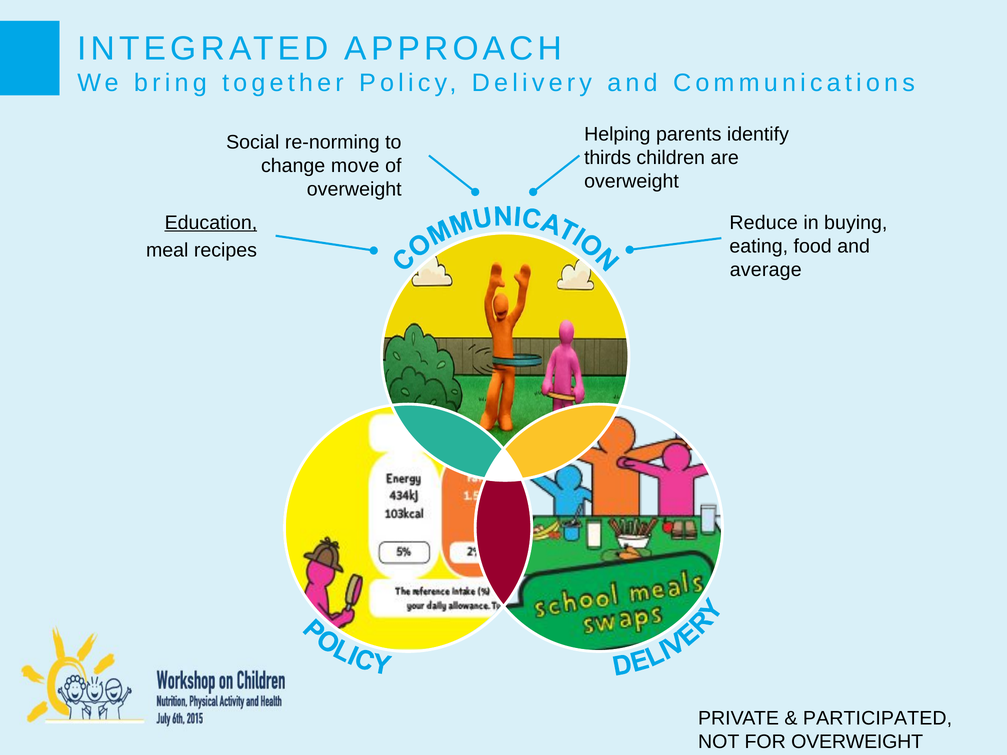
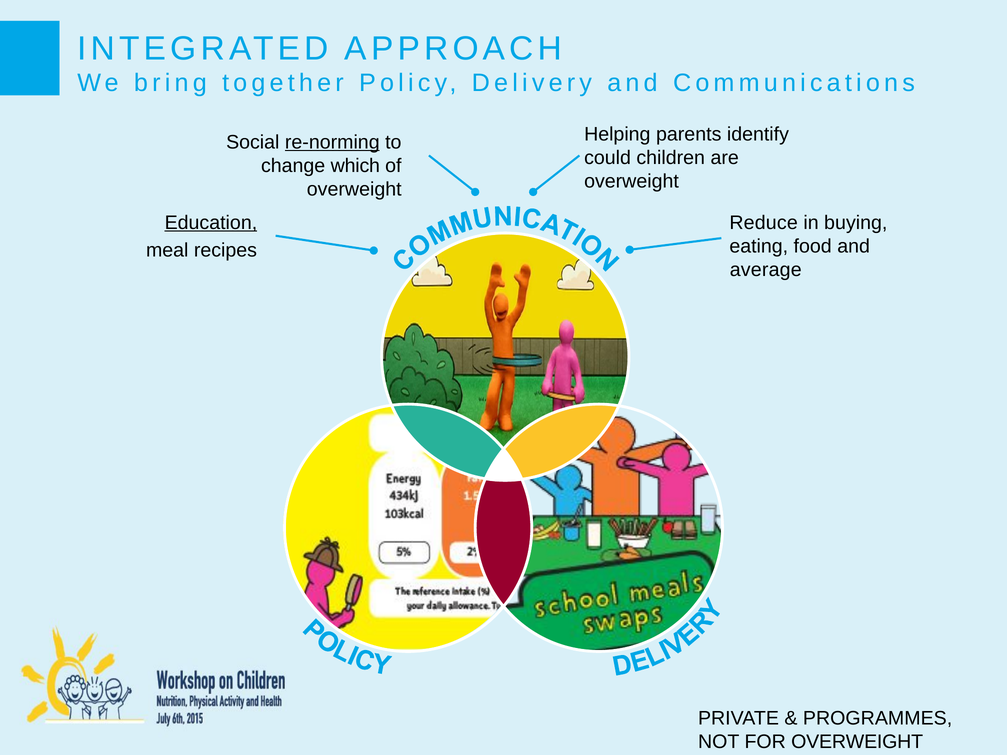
re-norming underline: none -> present
thirds: thirds -> could
move: move -> which
PARTICIPATED: PARTICIPATED -> PROGRAMMES
